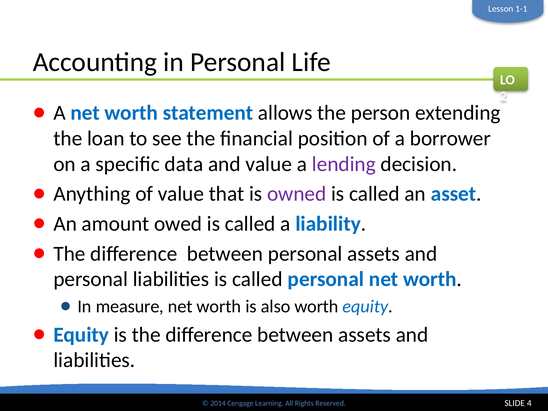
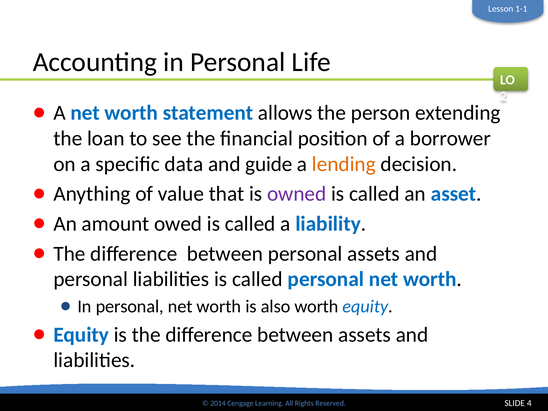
and value: value -> guide
lending colour: purple -> orange
measure at (130, 306): measure -> personal
